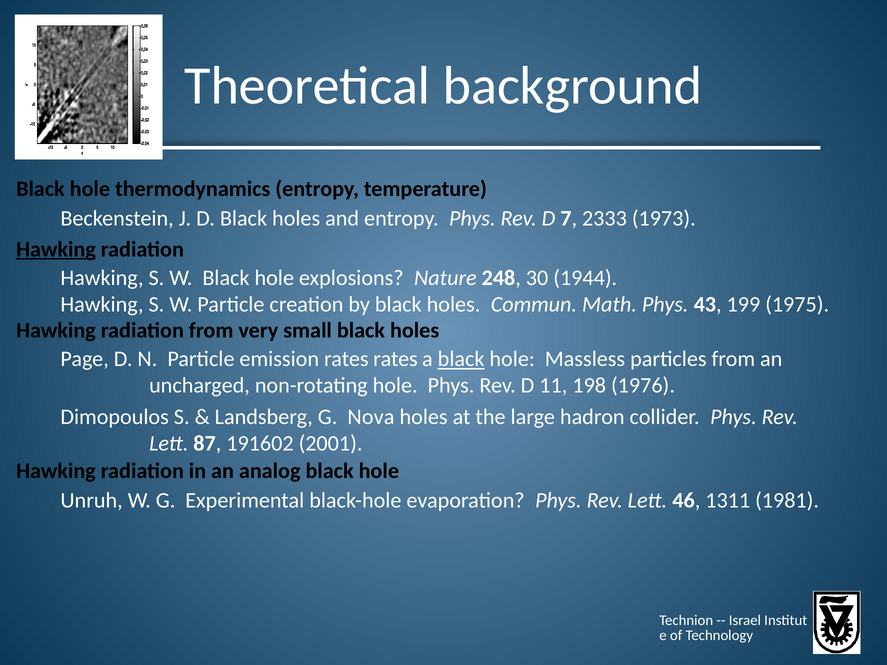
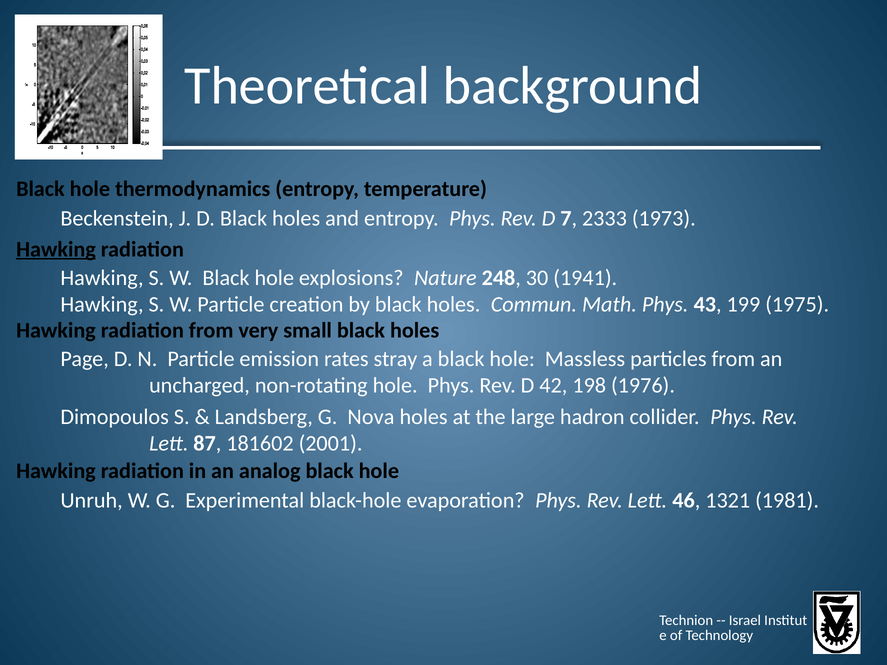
1944: 1944 -> 1941
rates rates: rates -> stray
black at (461, 359) underline: present -> none
11: 11 -> 42
191602: 191602 -> 181602
1311: 1311 -> 1321
